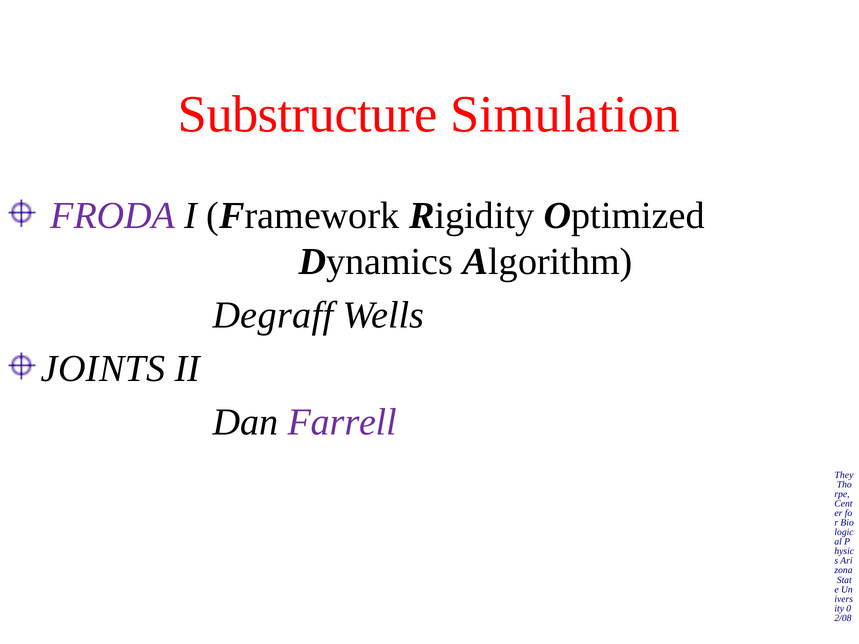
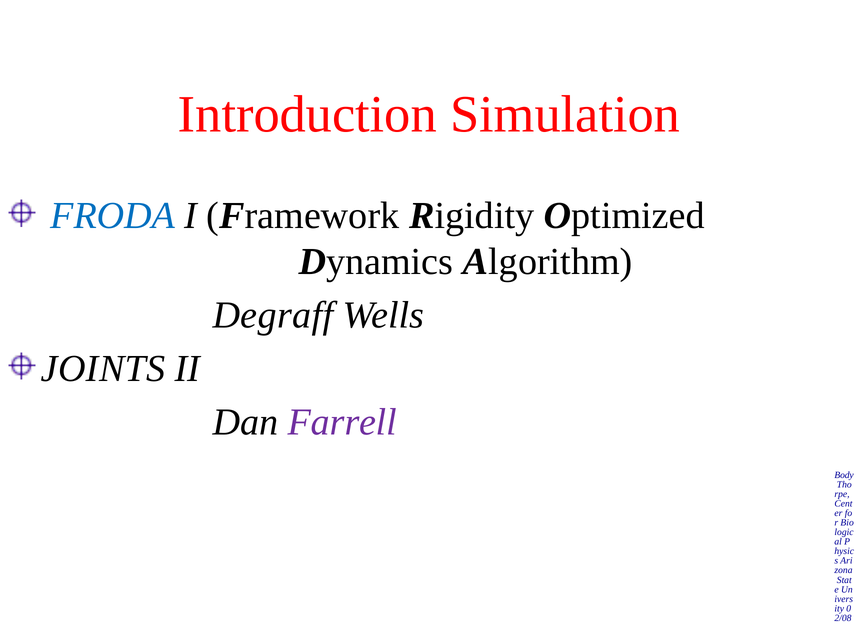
Substructure: Substructure -> Introduction
FRODA colour: purple -> blue
They: They -> Body
